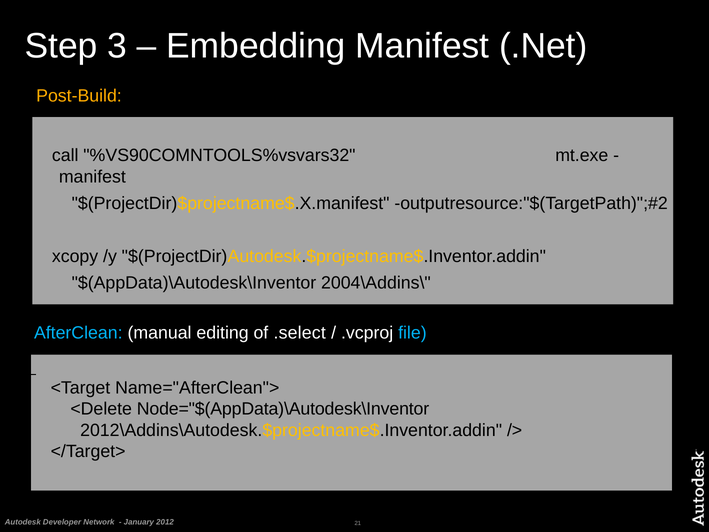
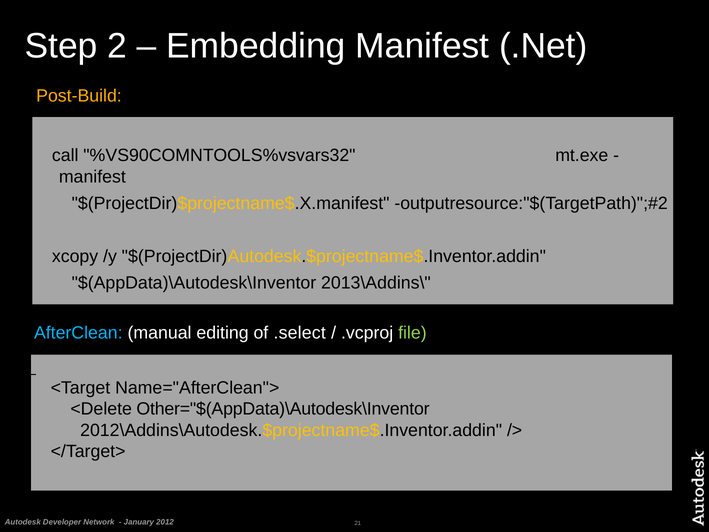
3: 3 -> 2
2004\Addins\: 2004\Addins\ -> 2013\Addins\
file colour: light blue -> light green
Node="$(AppData)\Autodesk\Inventor: Node="$(AppData)\Autodesk\Inventor -> Other="$(AppData)\Autodesk\Inventor
